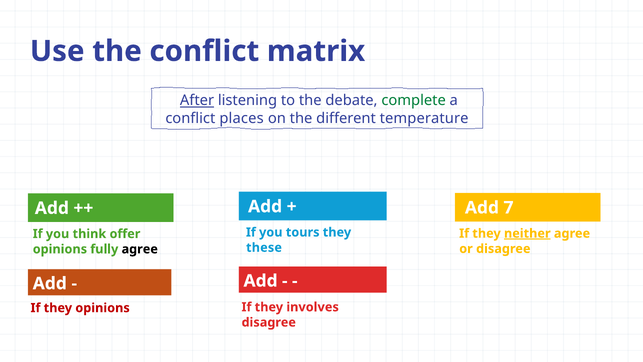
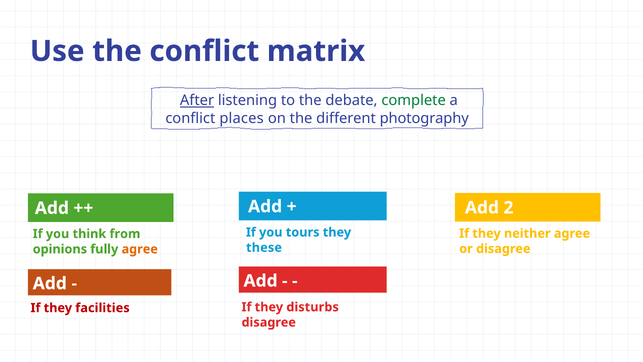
temperature: temperature -> photography
7: 7 -> 2
neither underline: present -> none
offer: offer -> from
agree at (140, 249) colour: black -> orange
involves: involves -> disturbs
they opinions: opinions -> facilities
